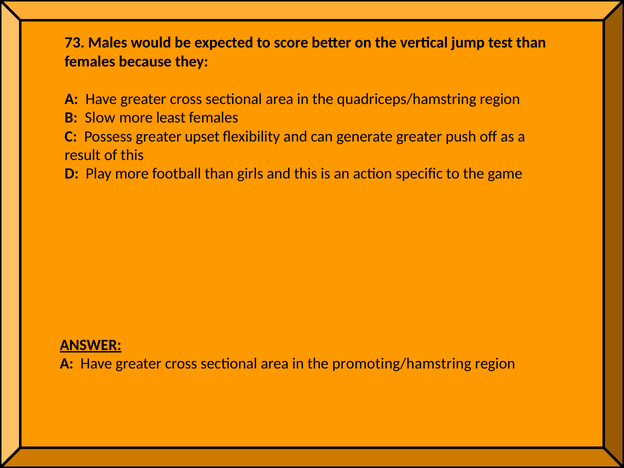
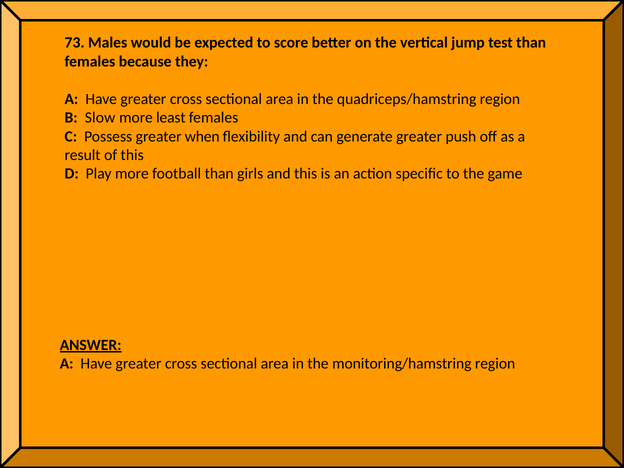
upset: upset -> when
promoting/hamstring: promoting/hamstring -> monitoring/hamstring
